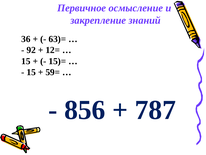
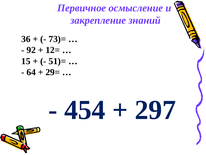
63)=: 63)= -> 73)=
15)=: 15)= -> 51)=
15 at (31, 72): 15 -> 64
59=: 59= -> 29=
856: 856 -> 454
787: 787 -> 297
